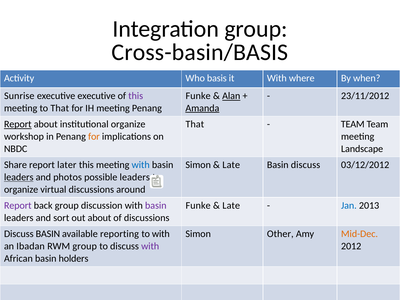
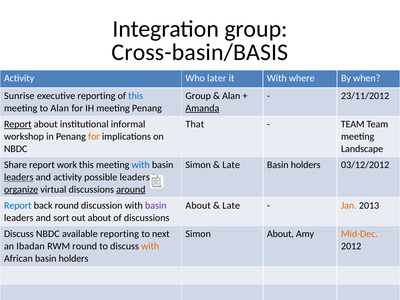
basis: basis -> later
executive executive: executive -> reporting
this at (136, 96) colour: purple -> blue
Funke at (198, 96): Funke -> Group
Alan at (231, 96) underline: present -> none
to That: That -> Alan
institutional organize: organize -> informal
later: later -> work
discuss at (306, 165): discuss -> holders
and photos: photos -> activity
organize at (21, 189) underline: none -> present
around underline: none -> present
Report at (18, 206) colour: purple -> blue
back group: group -> round
Funke at (198, 206): Funke -> About
Jan colour: blue -> orange
Discuss BASIN: BASIN -> NBDC
to with: with -> next
Simon Other: Other -> About
RWM group: group -> round
with at (150, 246) colour: purple -> orange
